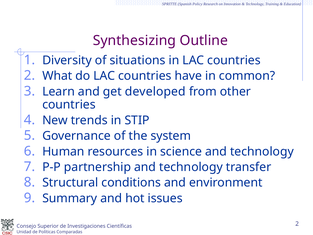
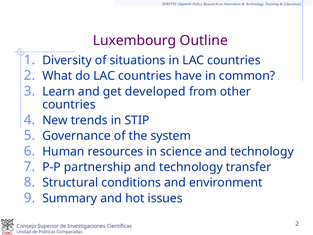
Synthesizing: Synthesizing -> Luxembourg
